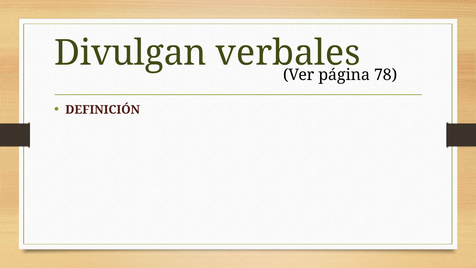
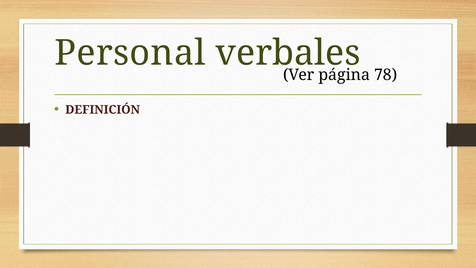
Divulgan: Divulgan -> Personal
